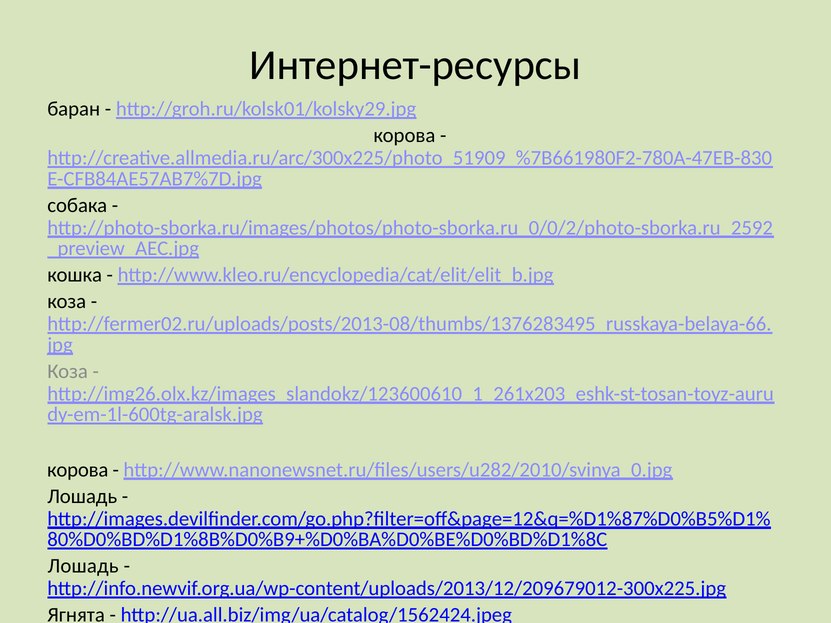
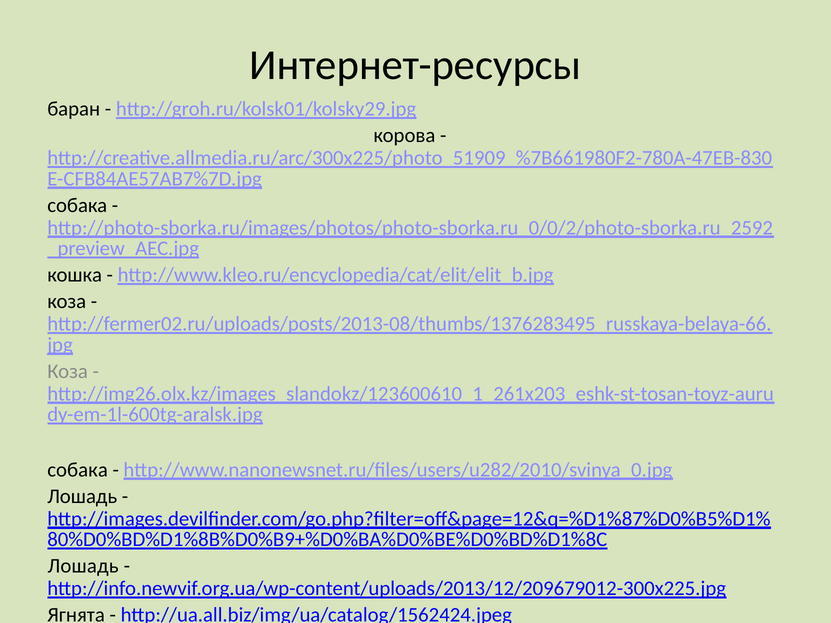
корова at (78, 470): корова -> собака
